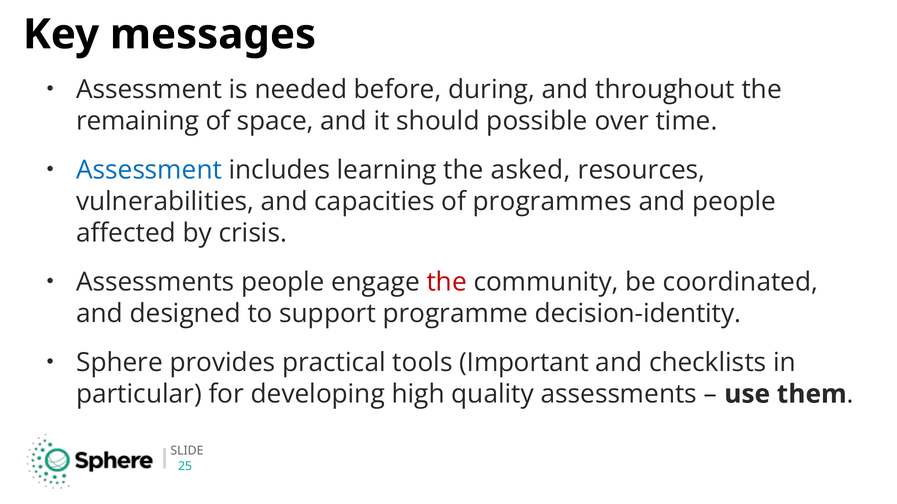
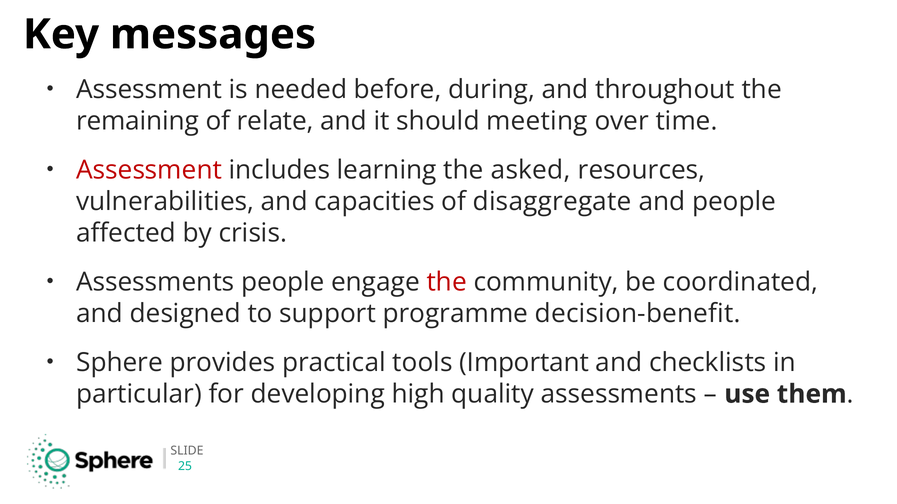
space: space -> relate
possible: possible -> meeting
Assessment at (149, 170) colour: blue -> red
programmes: programmes -> disaggregate
decision-identity: decision-identity -> decision-benefit
